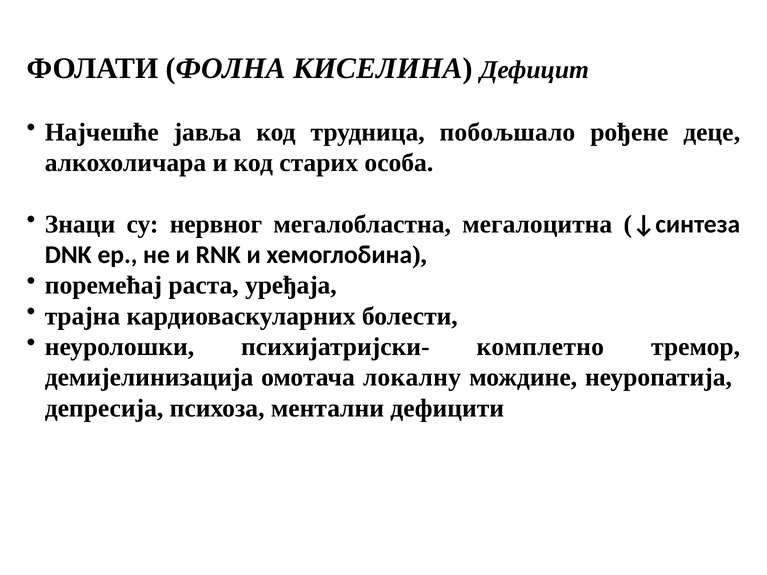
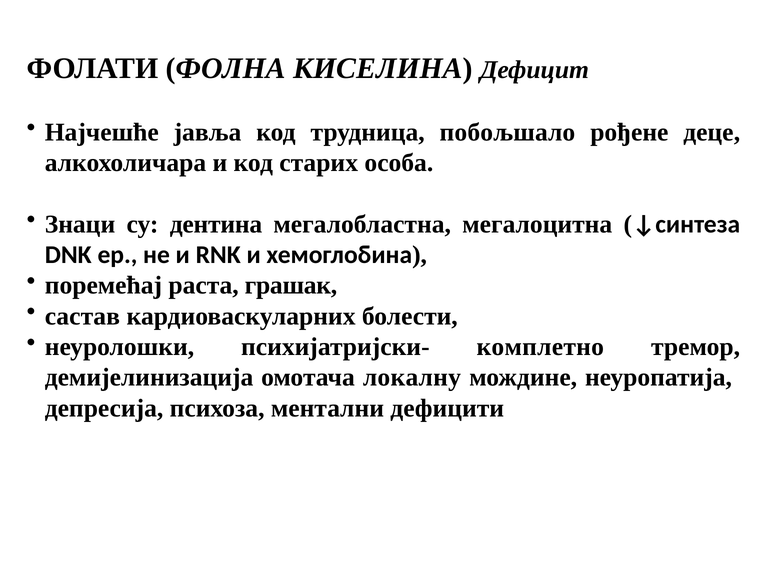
нервног: нервног -> дентина
уређаја: уређаја -> грашак
трајна: трајна -> састав
